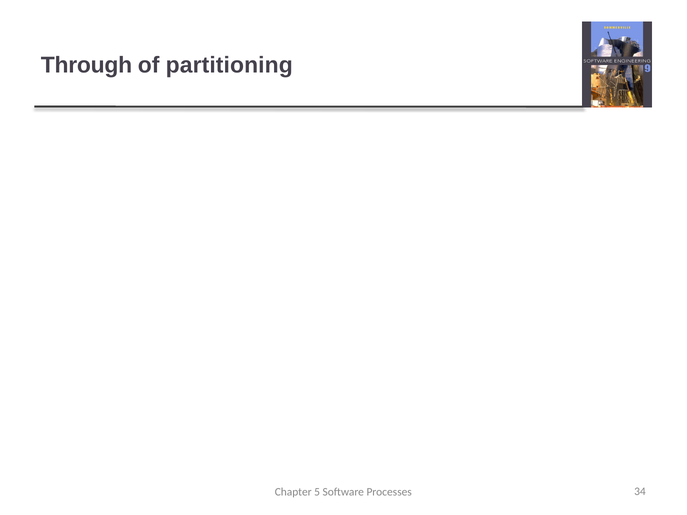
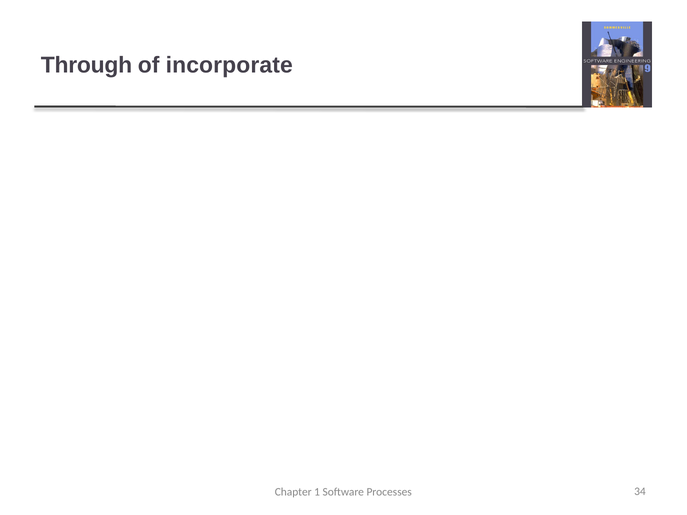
partitioning: partitioning -> incorporate
5: 5 -> 1
